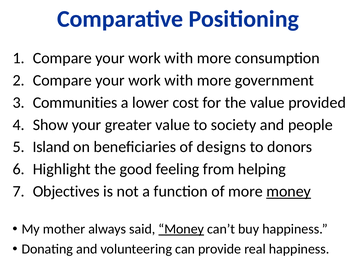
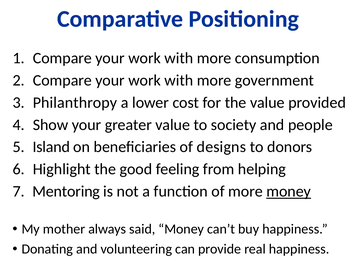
Communities: Communities -> Philanthropy
Objectives: Objectives -> Mentoring
Money at (181, 229) underline: present -> none
